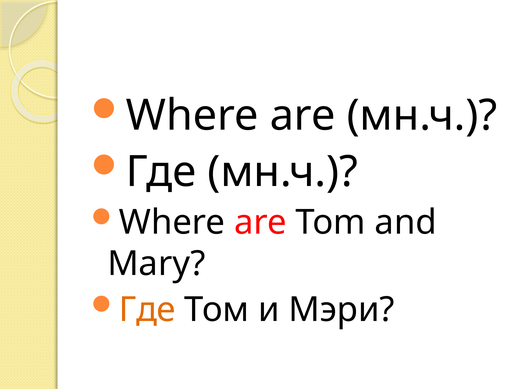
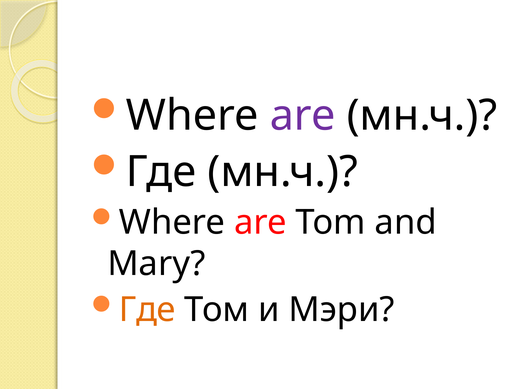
are at (303, 116) colour: black -> purple
